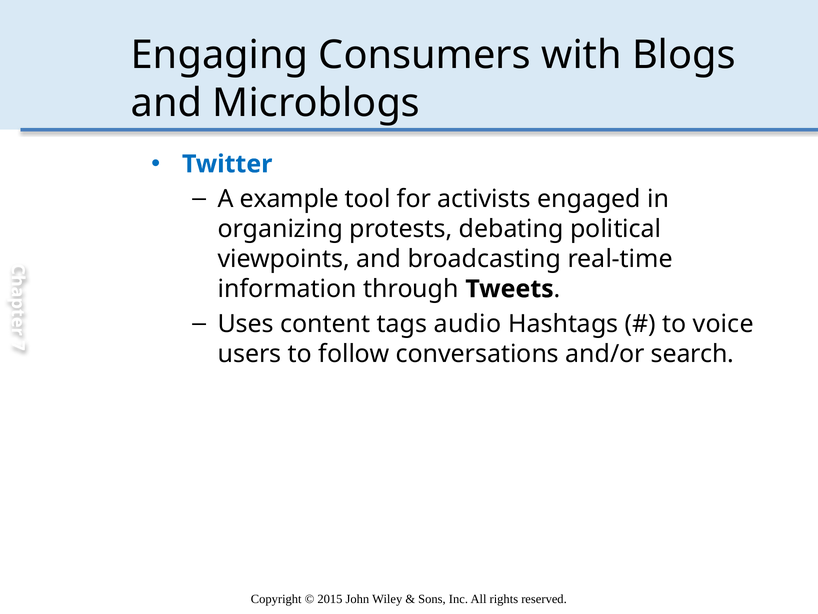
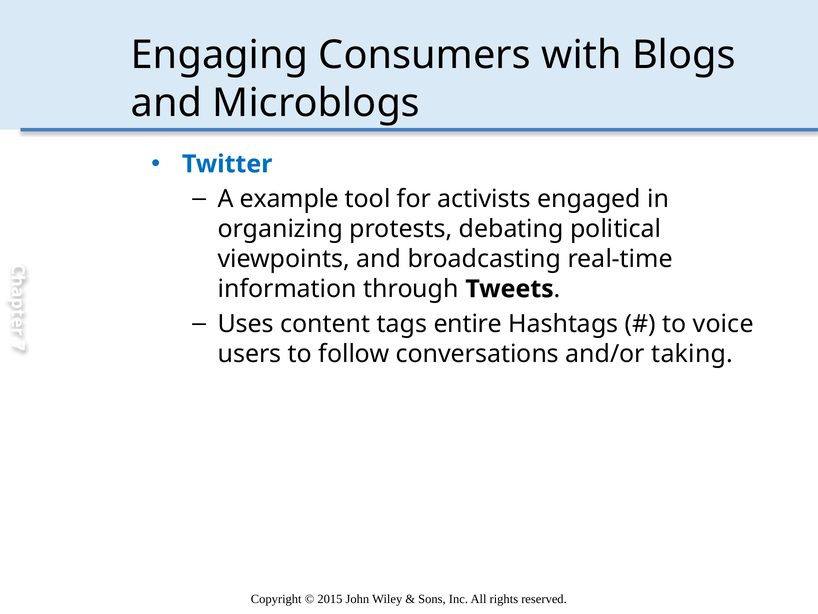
audio: audio -> entire
search: search -> taking
